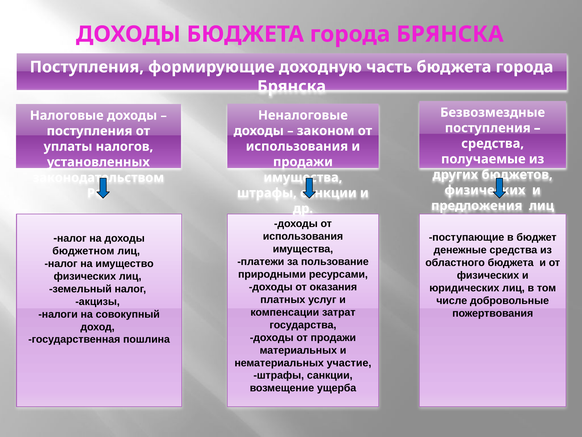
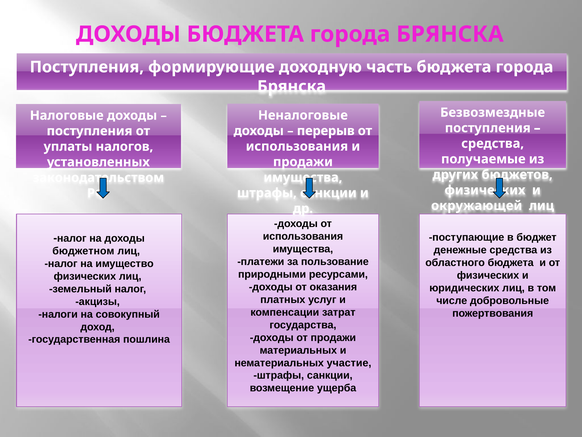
законом: законом -> перерыв
предложения: предложения -> окружающей
